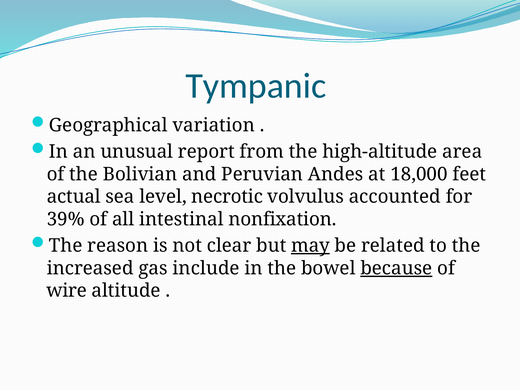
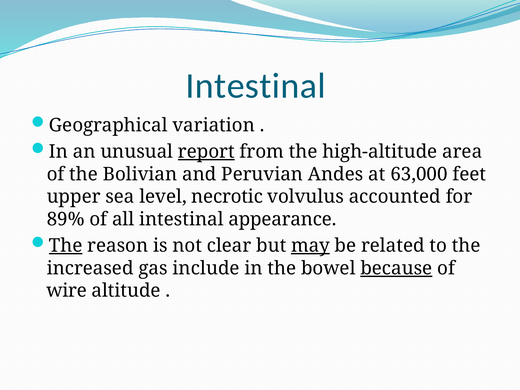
Tympanic at (256, 86): Tympanic -> Intestinal
report underline: none -> present
18,000: 18,000 -> 63,000
actual: actual -> upper
39%: 39% -> 89%
nonfixation: nonfixation -> appearance
The at (66, 246) underline: none -> present
